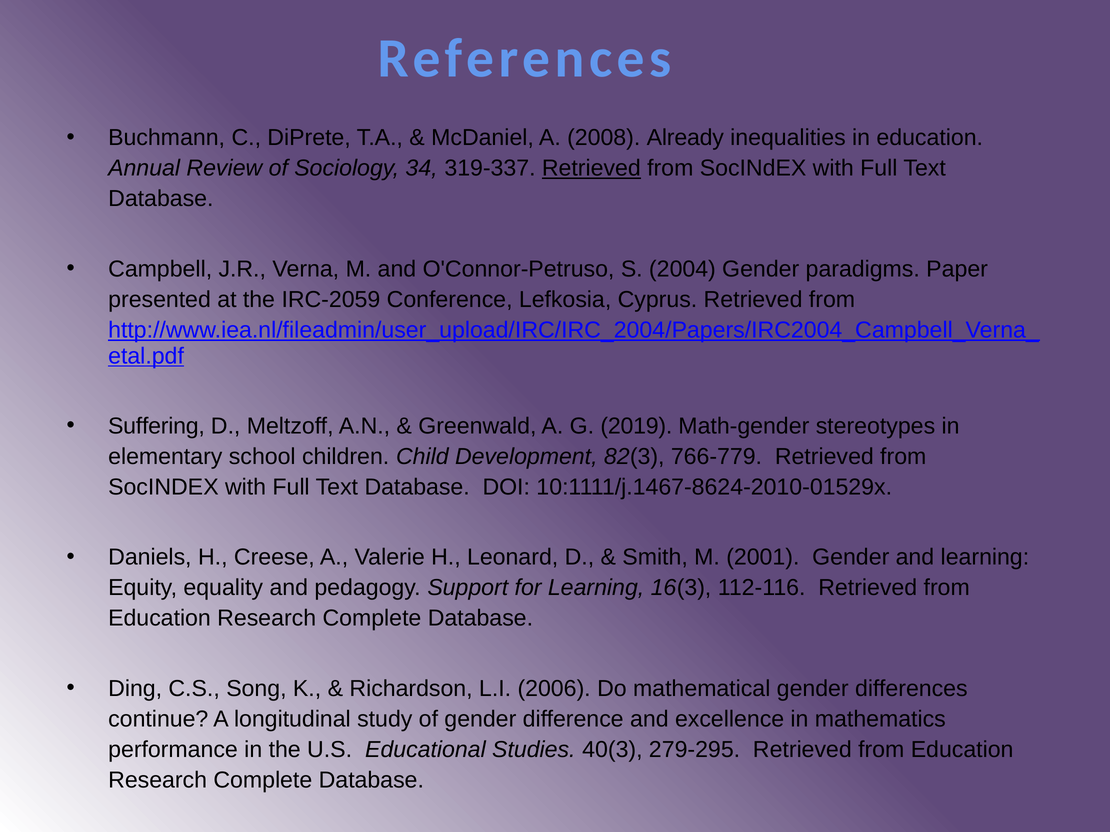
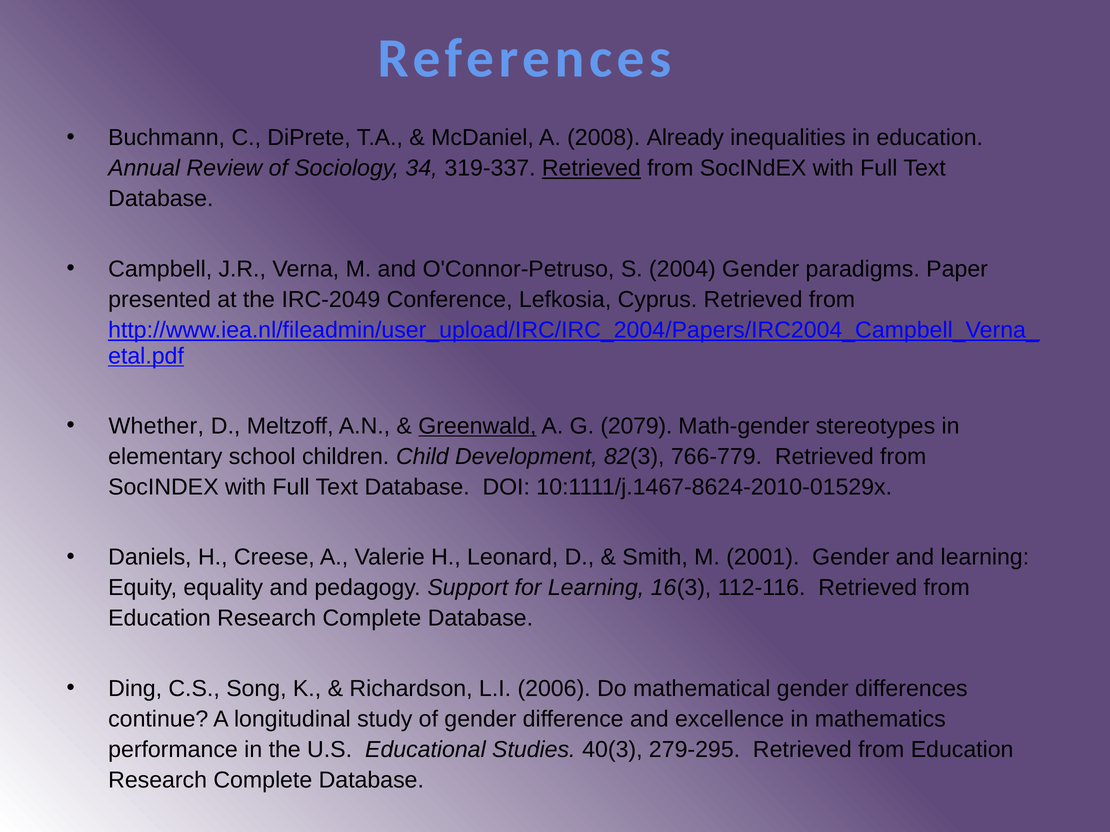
IRC-2059: IRC-2059 -> IRC-2049
Suffering: Suffering -> Whether
Greenwald underline: none -> present
2019: 2019 -> 2079
